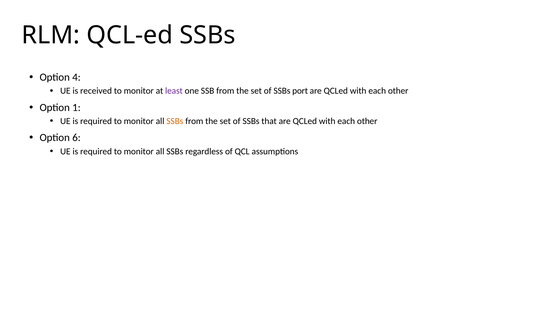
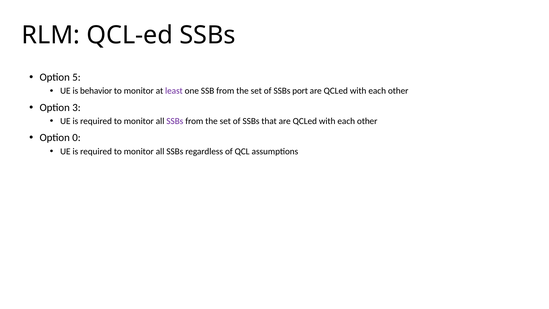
4: 4 -> 5
received: received -> behavior
1: 1 -> 3
SSBs at (175, 121) colour: orange -> purple
6: 6 -> 0
